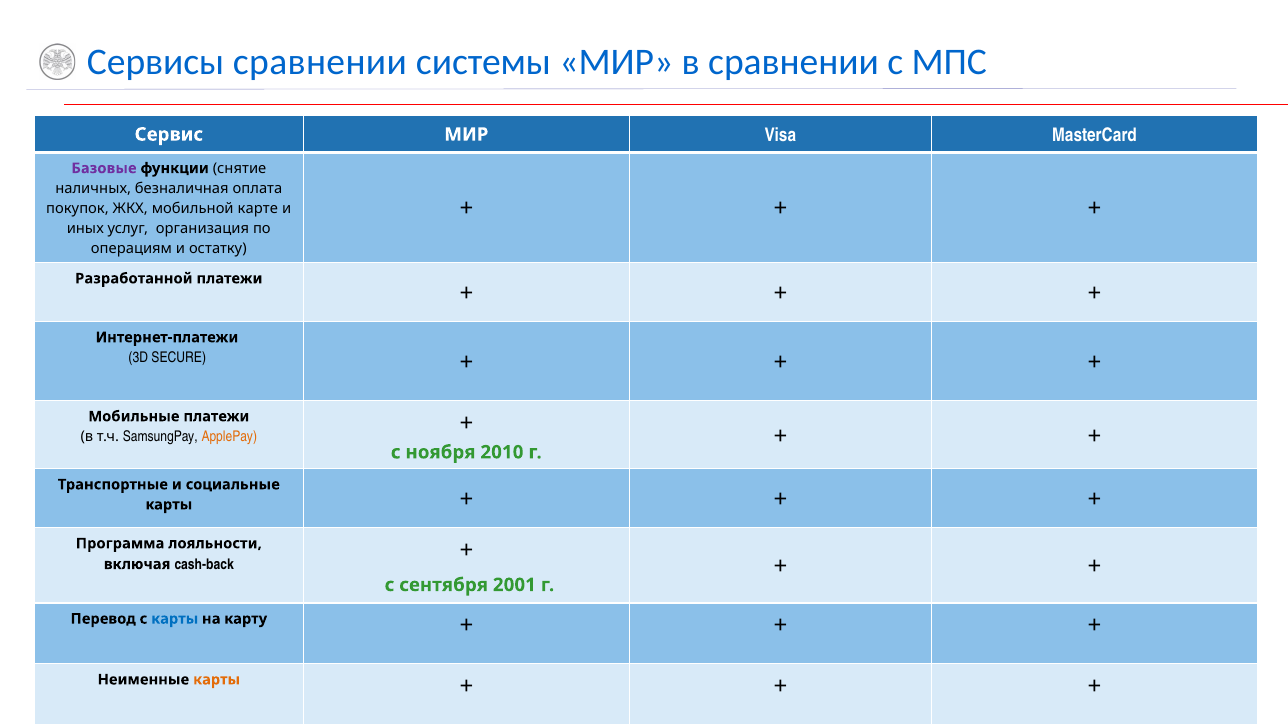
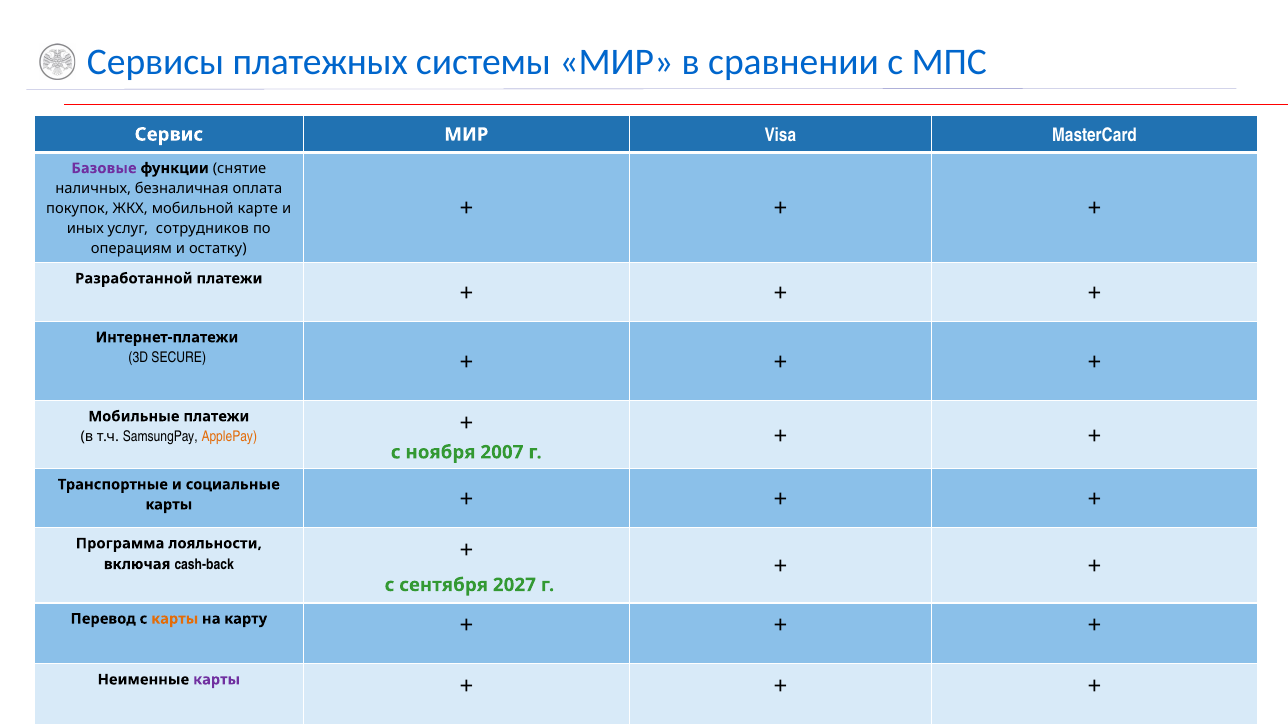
Сервисы сравнении: сравнении -> платежных
организация: организация -> сотрудников
2010: 2010 -> 2007
2001: 2001 -> 2027
карты at (175, 619) colour: blue -> orange
карты at (217, 680) colour: orange -> purple
